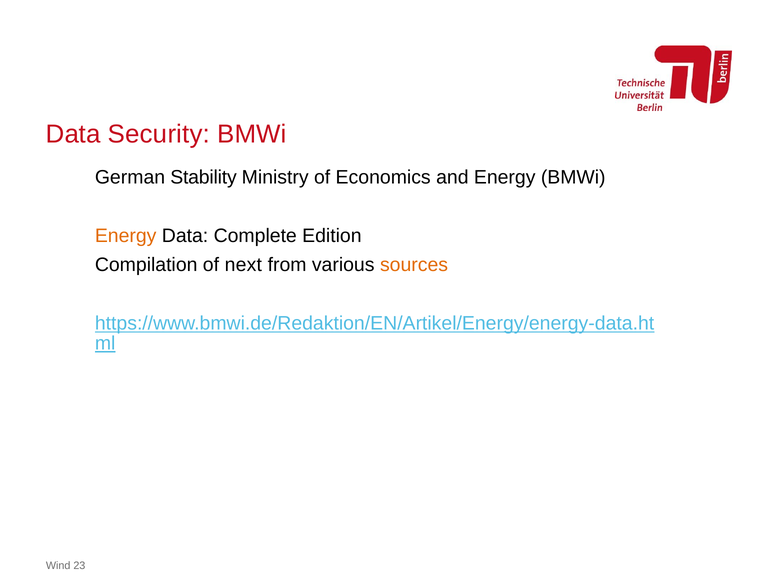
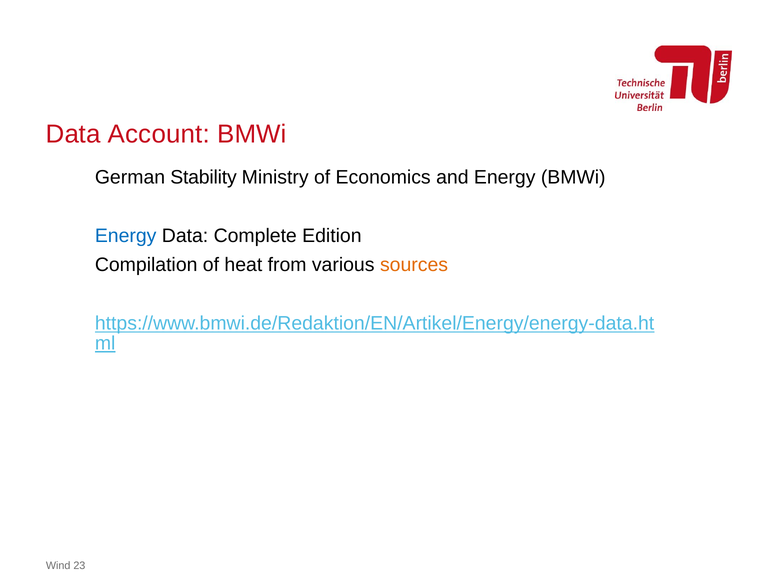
Security: Security -> Account
Energy at (126, 235) colour: orange -> blue
next: next -> heat
